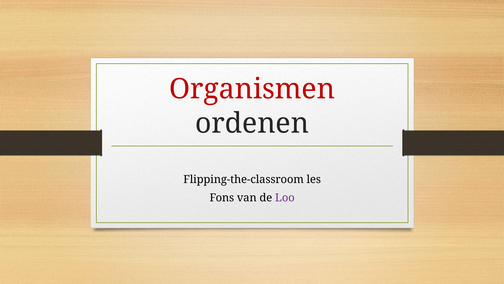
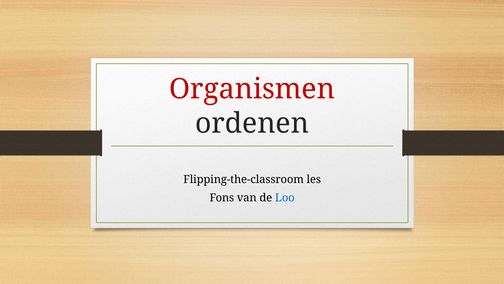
Loo colour: purple -> blue
